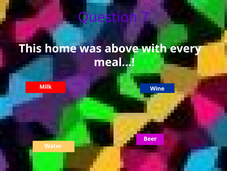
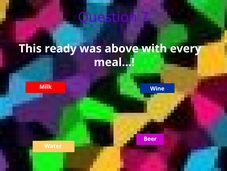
home: home -> ready
